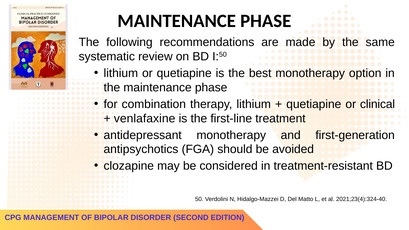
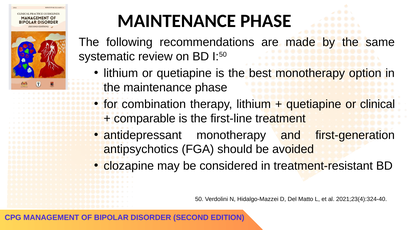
venlafaxine: venlafaxine -> comparable
